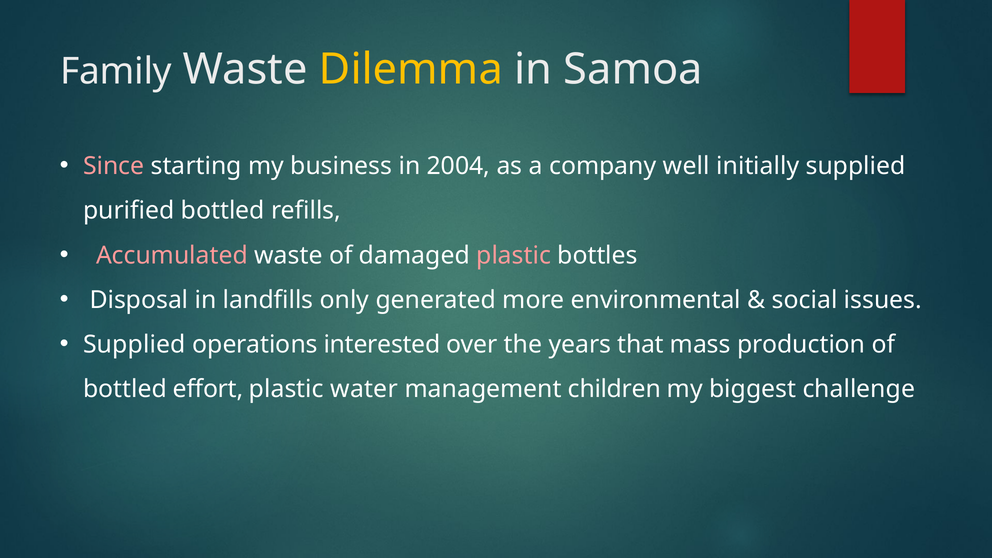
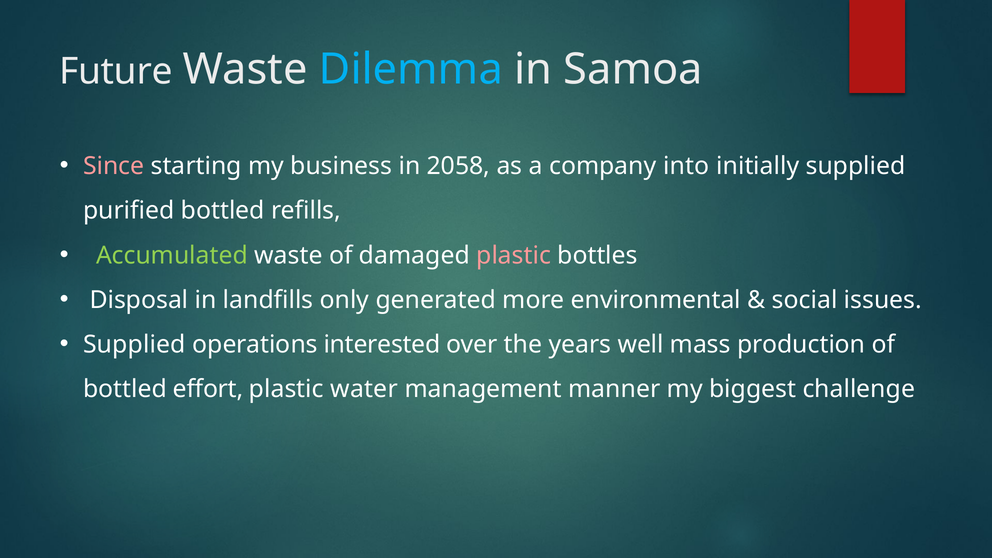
Family: Family -> Future
Dilemma colour: yellow -> light blue
2004: 2004 -> 2058
well: well -> into
Accumulated colour: pink -> light green
that: that -> well
children: children -> manner
